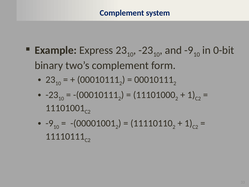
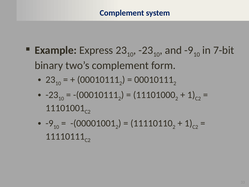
0-bit: 0-bit -> 7-bit
